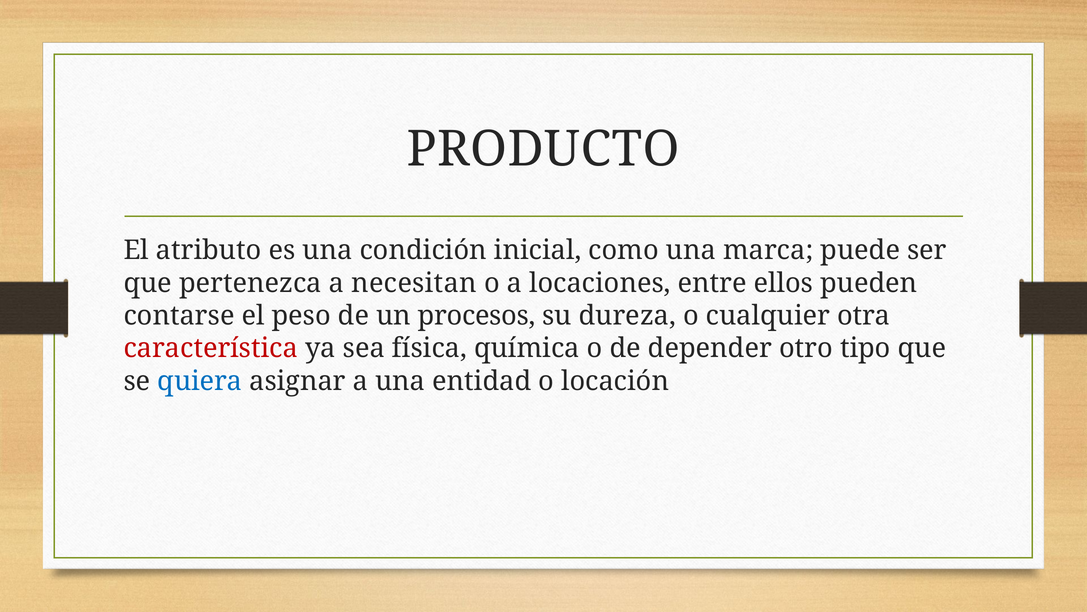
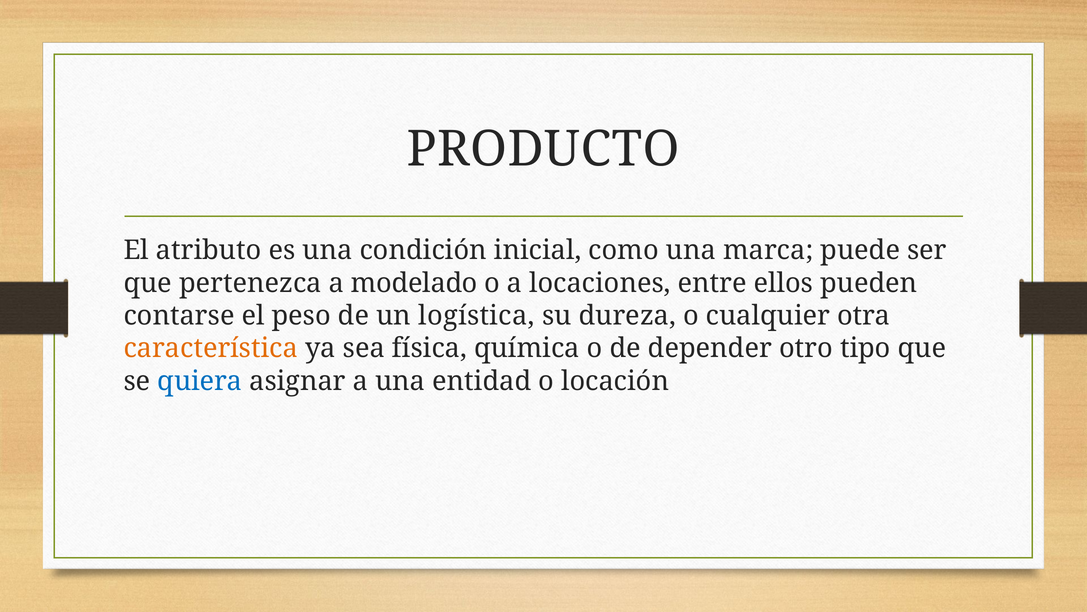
necesitan: necesitan -> modelado
procesos: procesos -> logística
característica colour: red -> orange
